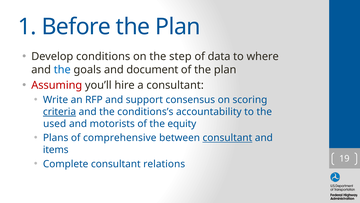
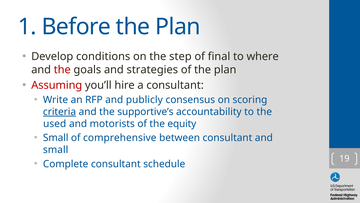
data: data -> final
the at (62, 70) colour: blue -> red
document: document -> strategies
support: support -> publicly
conditions’s: conditions’s -> supportive’s
Plans at (56, 138): Plans -> Small
consultant at (227, 138) underline: present -> none
items at (56, 150): items -> small
relations: relations -> schedule
